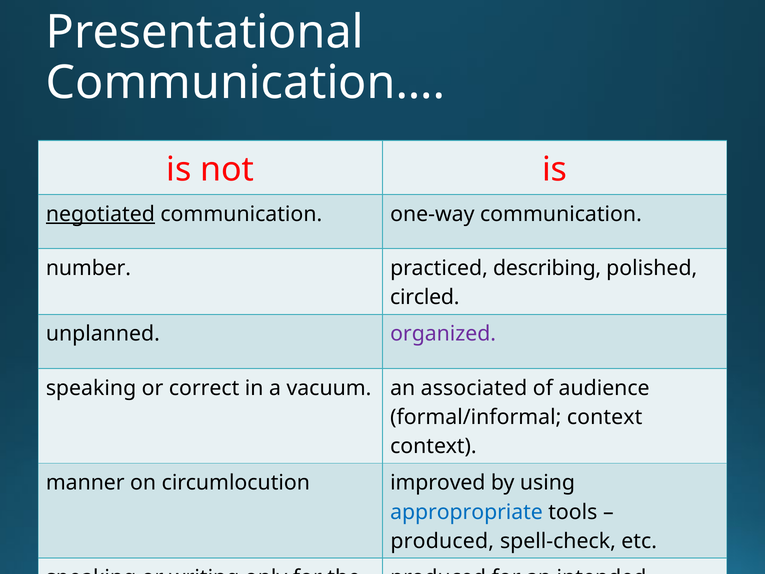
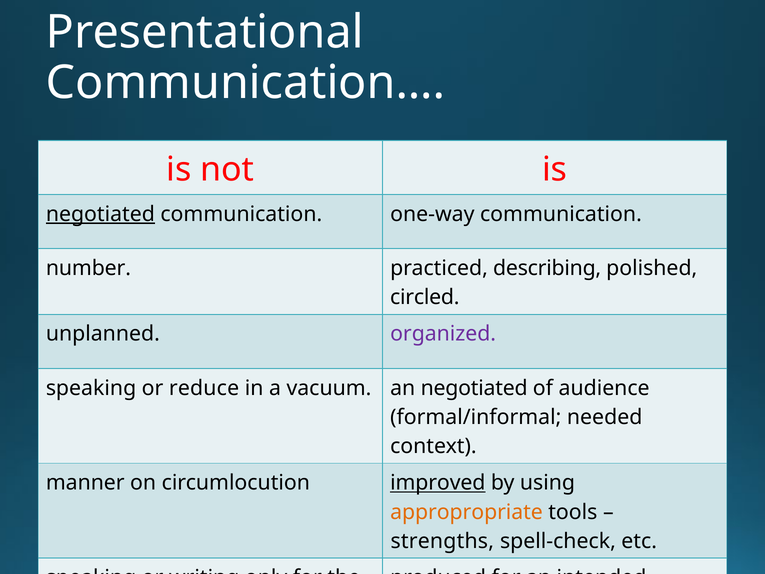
correct: correct -> reduce
an associated: associated -> negotiated
formal/informal context: context -> needed
improved underline: none -> present
appropropriate colour: blue -> orange
produced at (442, 541): produced -> strengths
